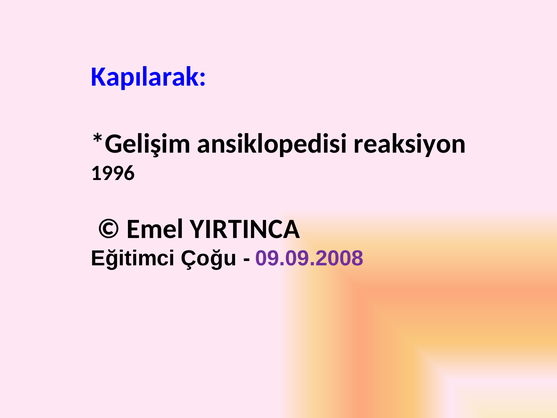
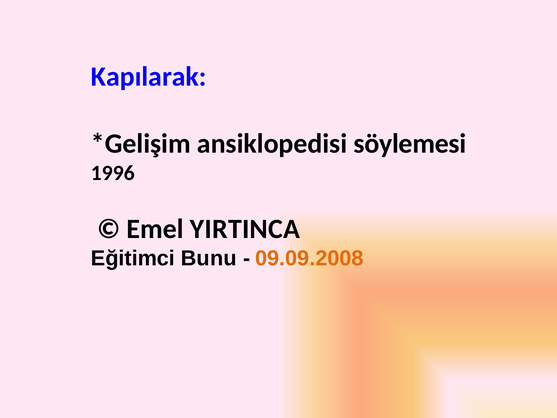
reaksiyon: reaksiyon -> söylemesi
Çoğu: Çoğu -> Bunu
09.09.2008 colour: purple -> orange
